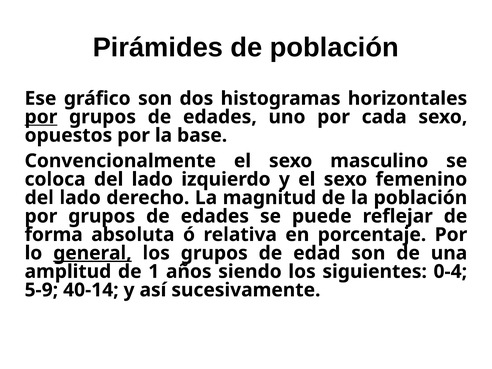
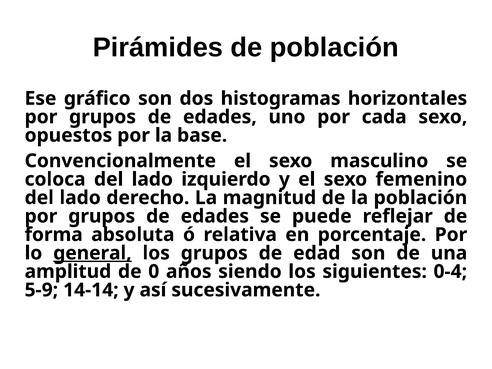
por at (41, 117) underline: present -> none
1: 1 -> 0
40-14: 40-14 -> 14-14
